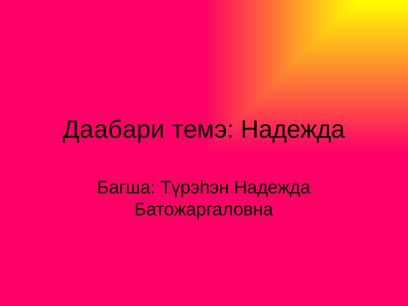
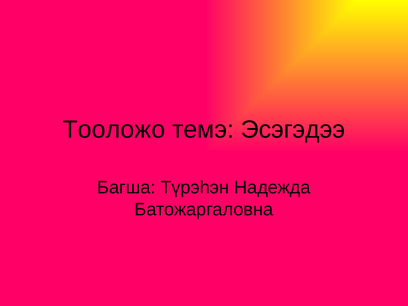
Даабари: Даабари -> Тооложо
темэ Надежда: Надежда -> Эсэгэдээ
